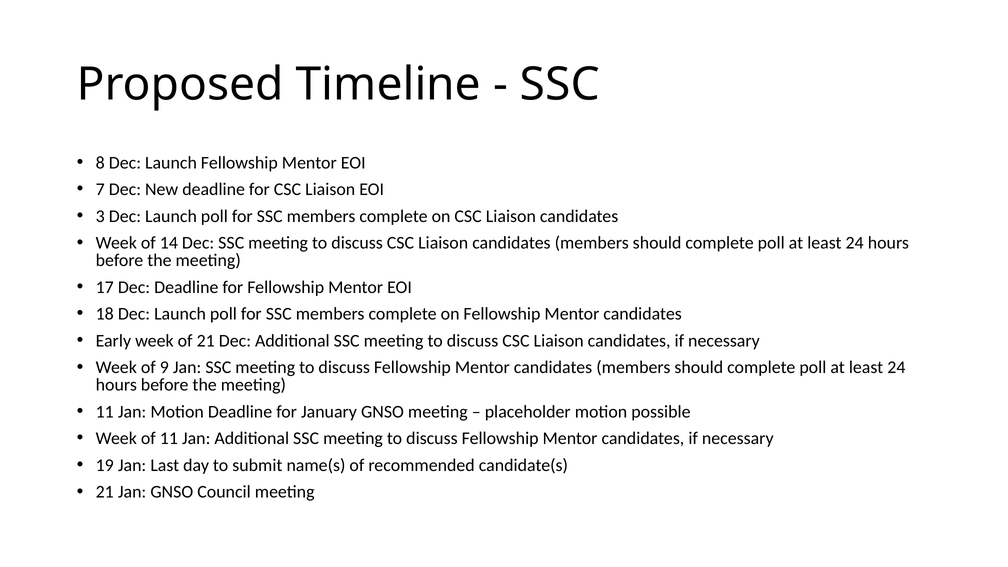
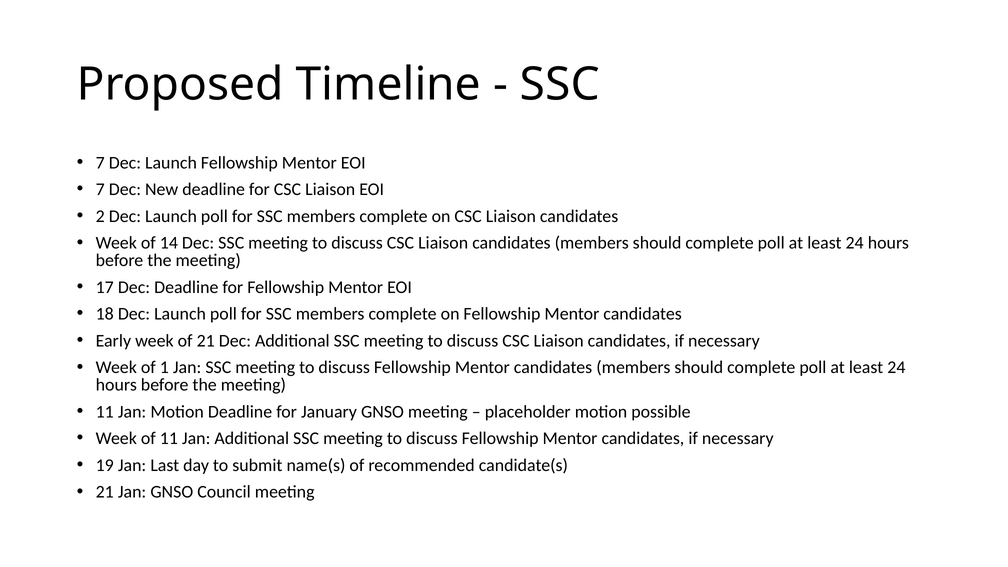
8 at (100, 163): 8 -> 7
3: 3 -> 2
9: 9 -> 1
